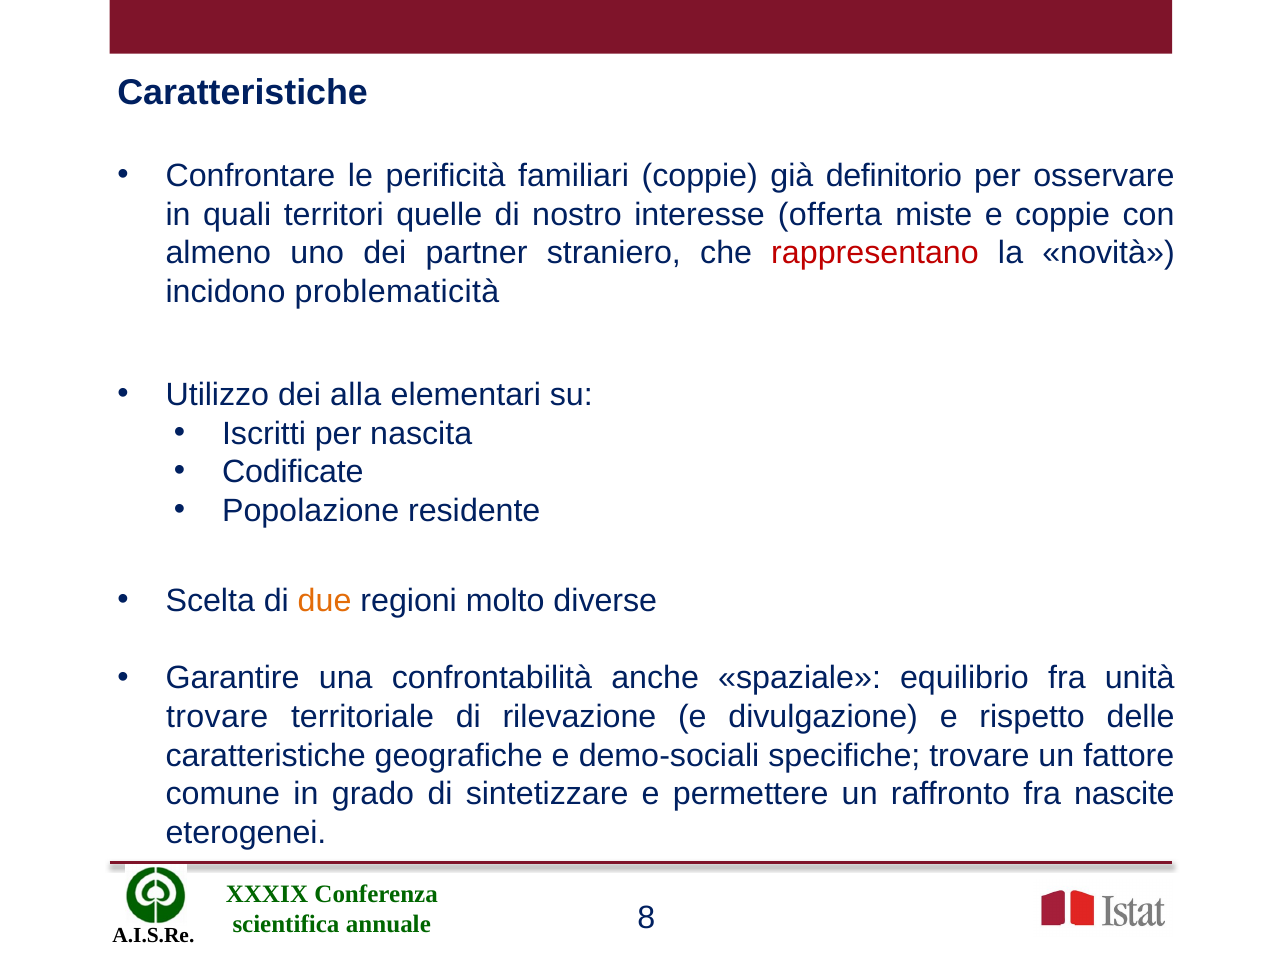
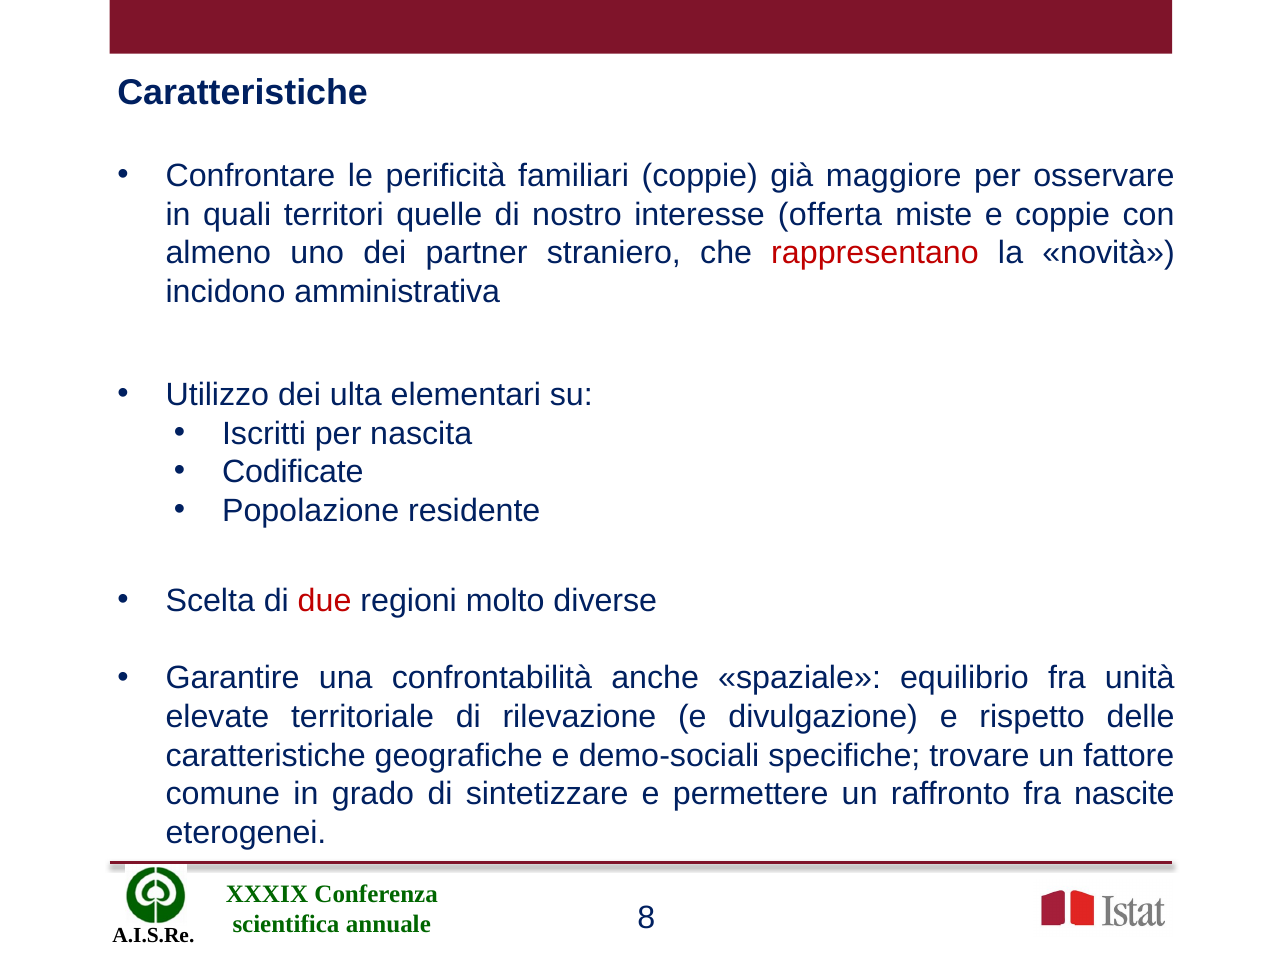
definitorio: definitorio -> maggiore
problematicità: problematicità -> amministrativa
alla: alla -> ulta
due colour: orange -> red
trovare at (217, 717): trovare -> elevate
